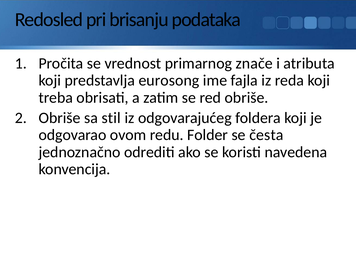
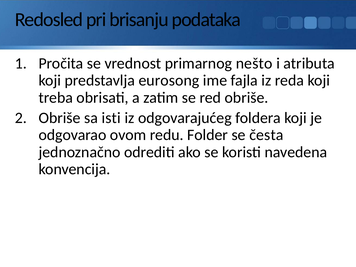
znače: znače -> nešto
stil: stil -> isti
